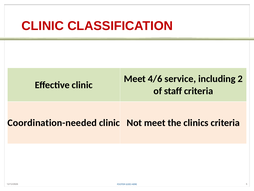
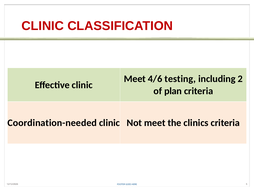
service: service -> testing
staff: staff -> plan
